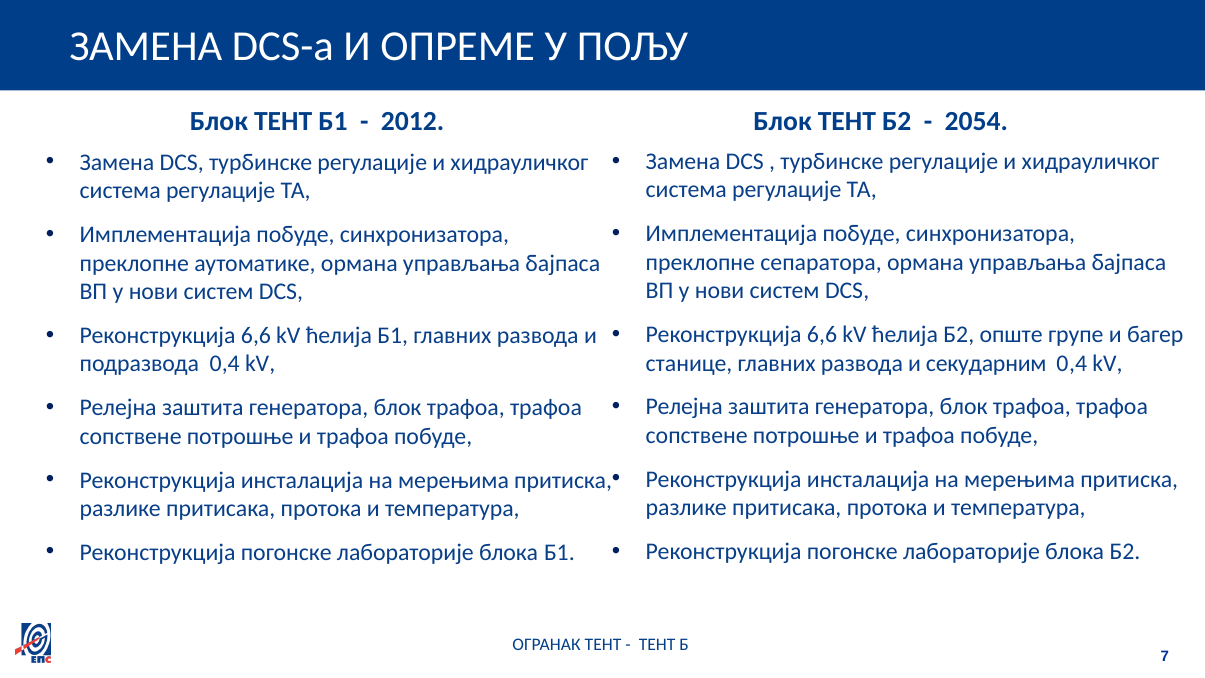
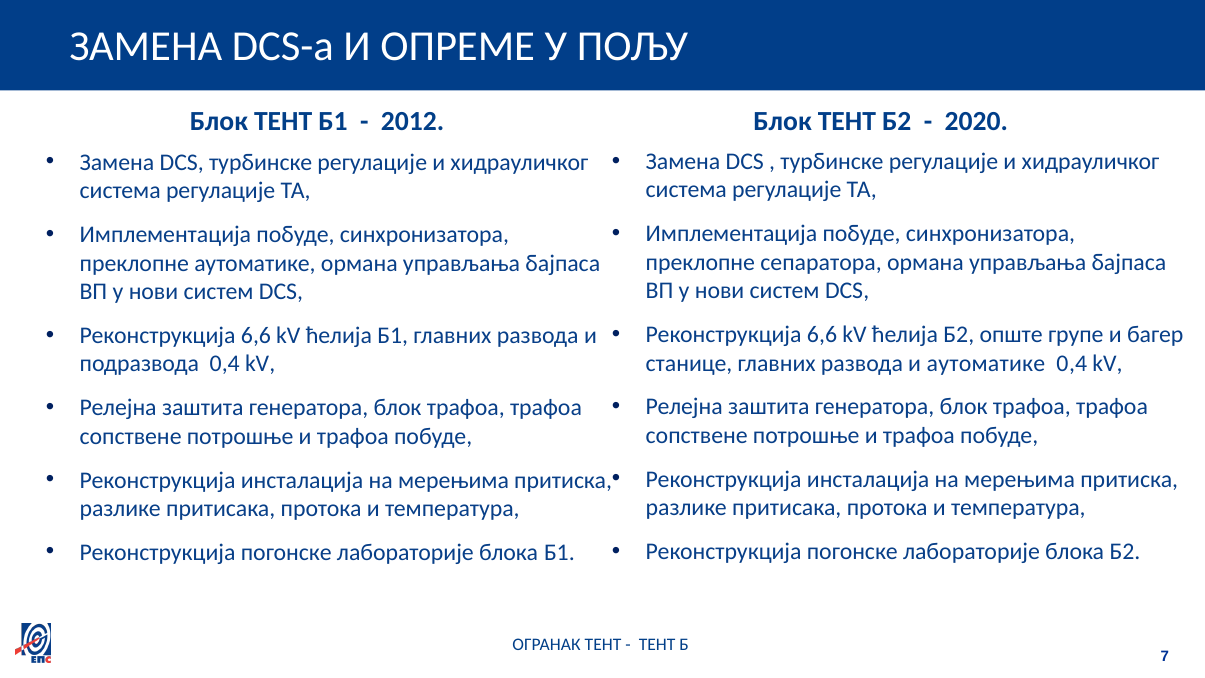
2054: 2054 -> 2020
и секударним: секударним -> аутоматике
